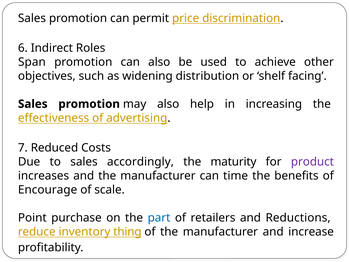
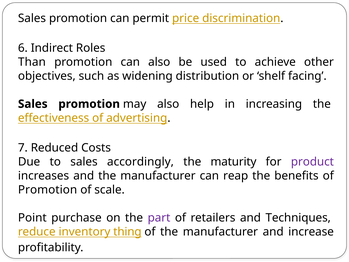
Span: Span -> Than
time: time -> reap
Encourage at (48, 190): Encourage -> Promotion
part colour: blue -> purple
Reductions: Reductions -> Techniques
